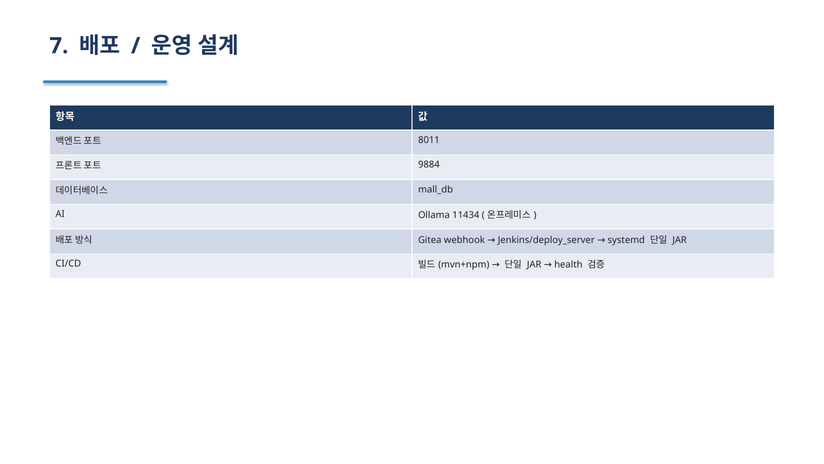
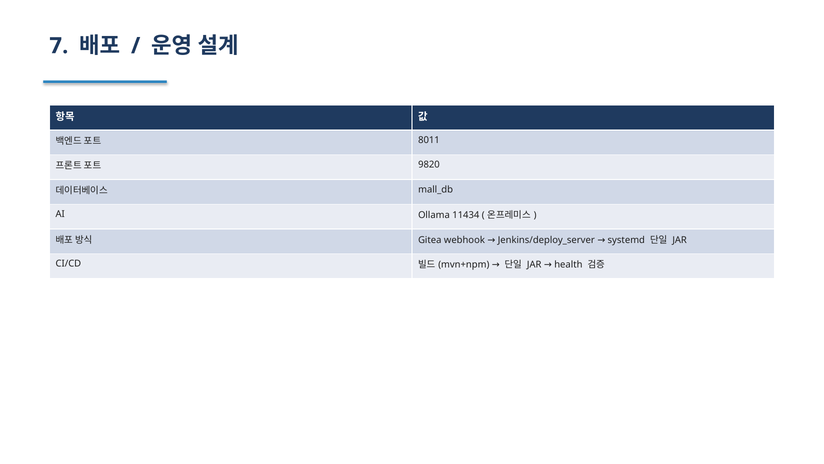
9884: 9884 -> 9820
